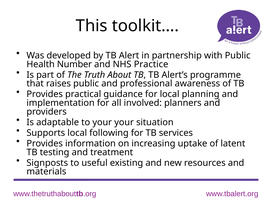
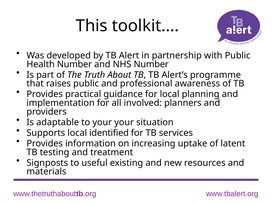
NHS Practice: Practice -> Number
following: following -> identified
